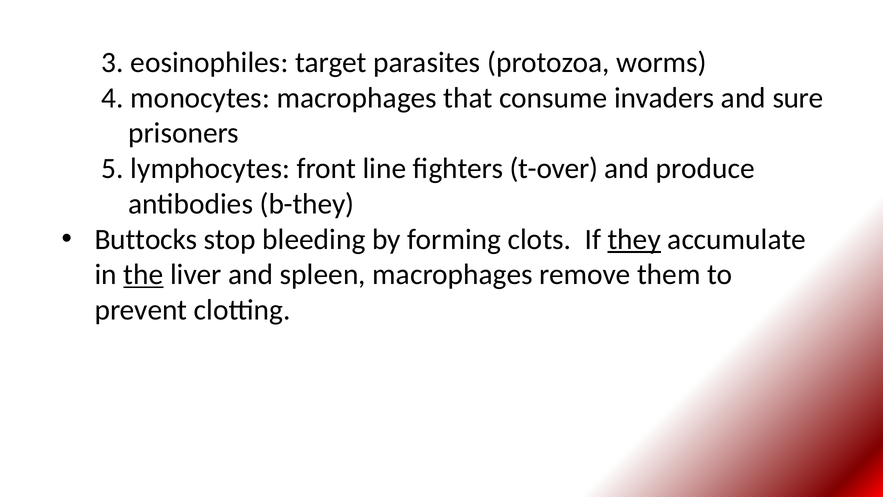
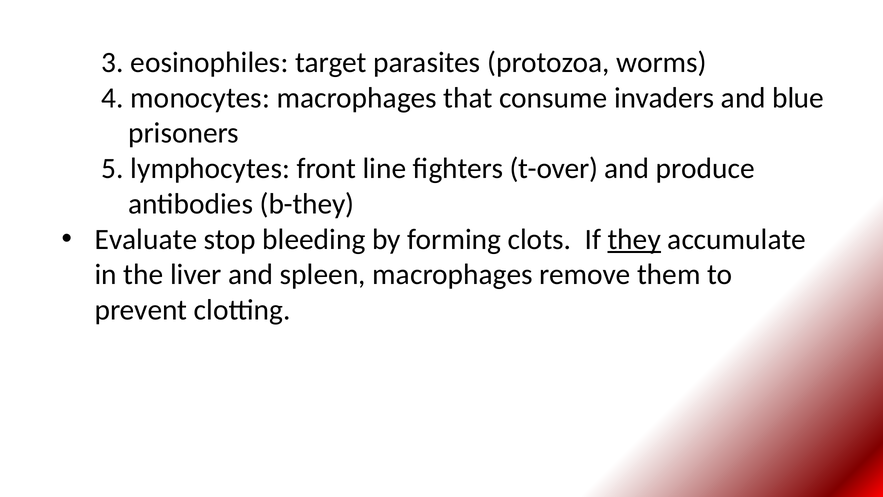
sure: sure -> blue
Buttocks: Buttocks -> Evaluate
the underline: present -> none
